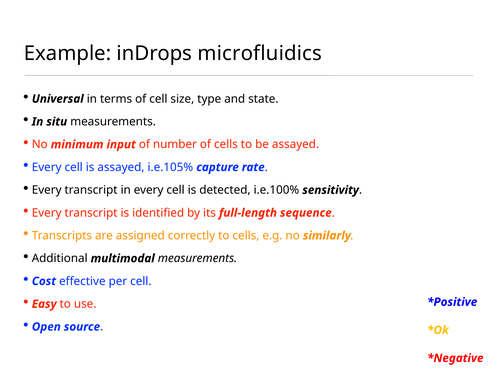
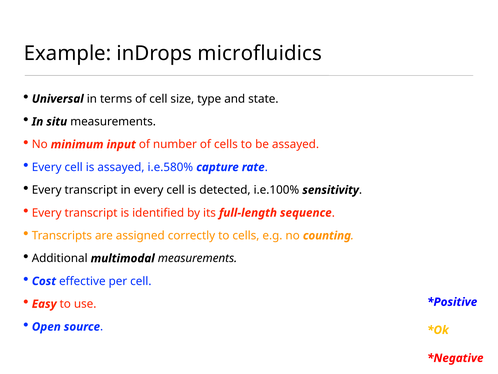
i.e.105%: i.e.105% -> i.e.580%
similarly: similarly -> counting
